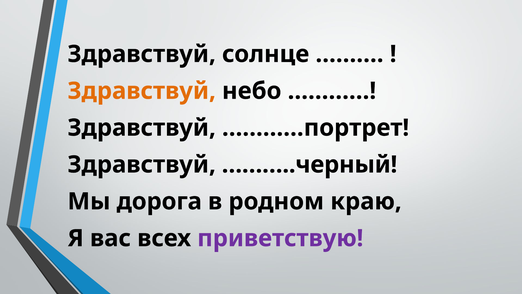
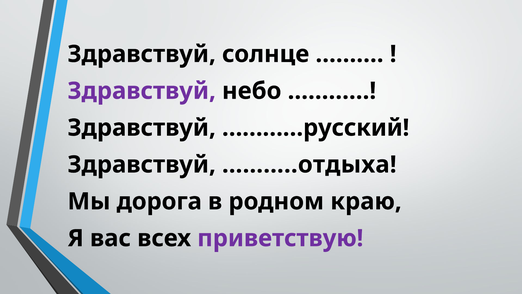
Здравствуй at (142, 91) colour: orange -> purple
…………портрет: …………портрет -> …………русский
………..черный: ………..черный -> ………..отдыха
